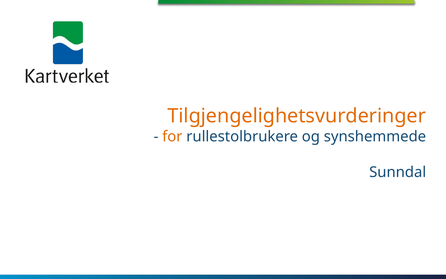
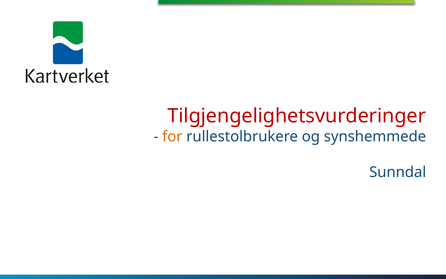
Tilgjengelighetsvurderinger colour: orange -> red
